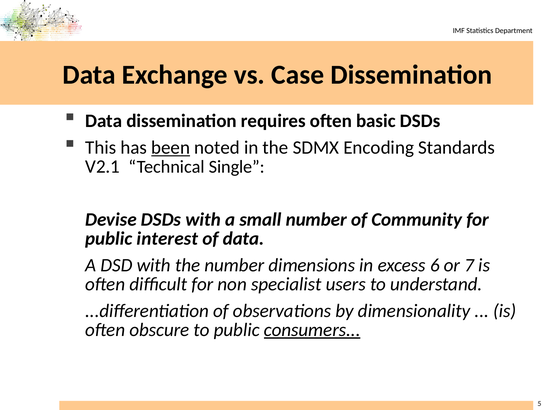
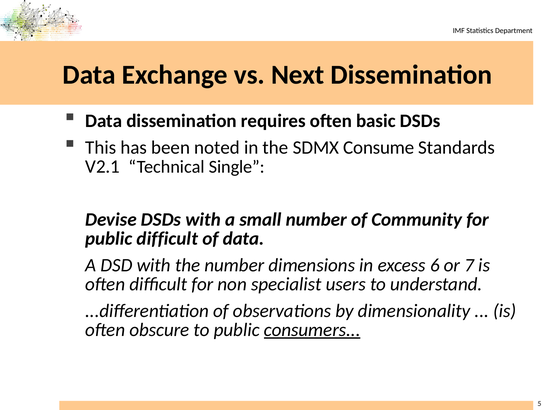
Case: Case -> Next
been underline: present -> none
Encoding: Encoding -> Consume
public interest: interest -> difficult
